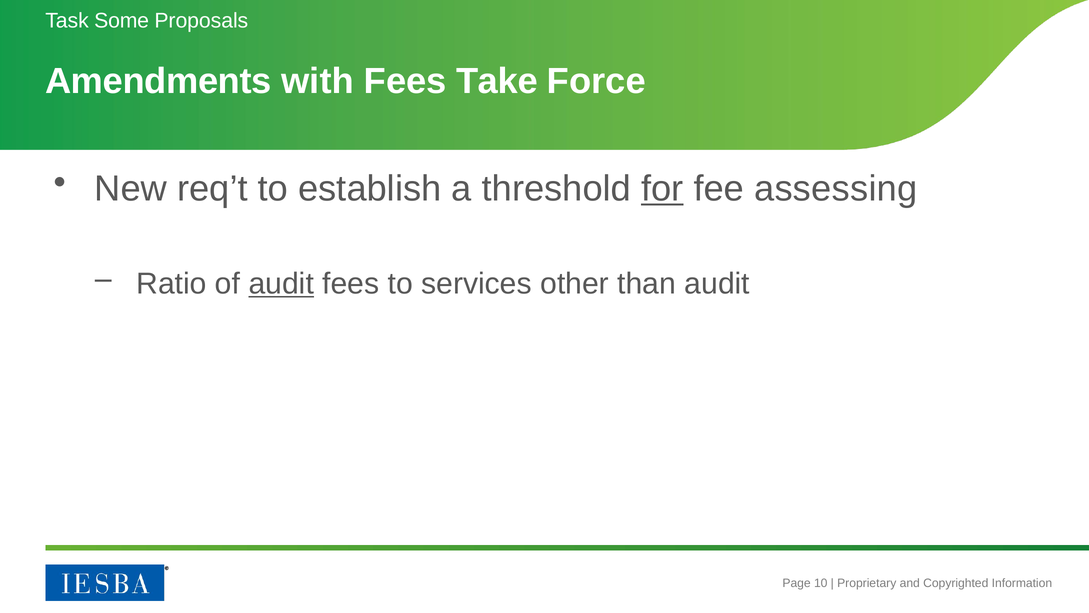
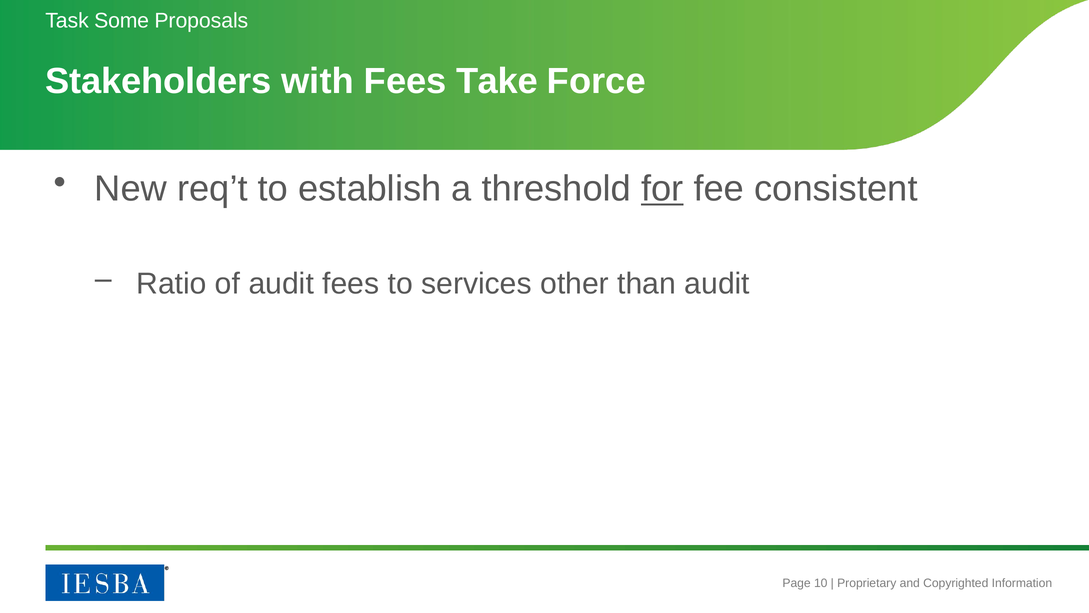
Amendments: Amendments -> Stakeholders
assessing: assessing -> consistent
audit at (281, 284) underline: present -> none
